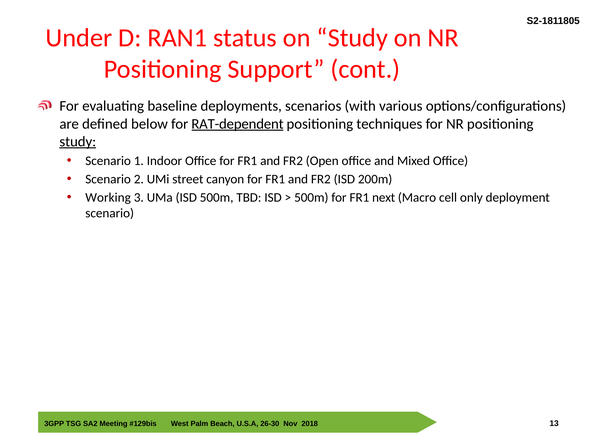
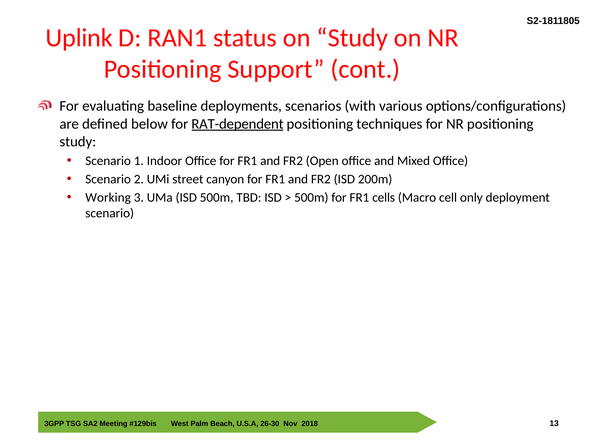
Under: Under -> Uplink
study at (78, 142) underline: present -> none
next: next -> cells
